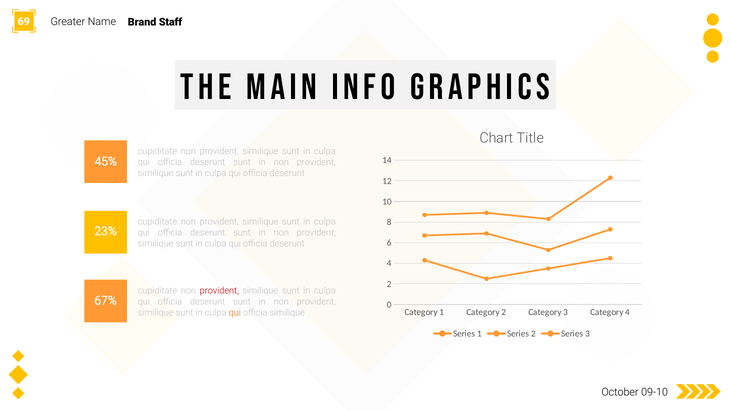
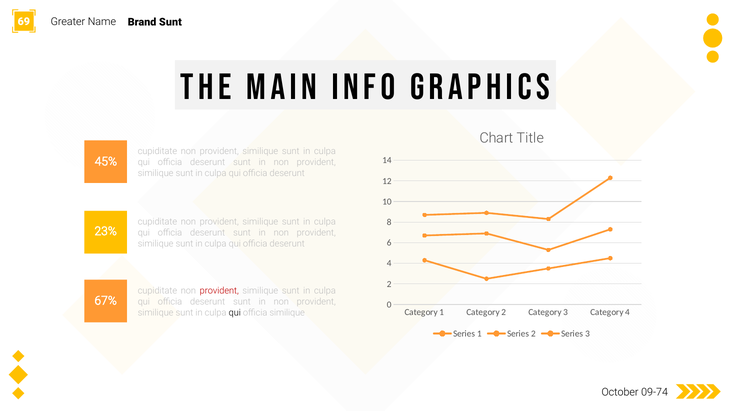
Brand Staff: Staff -> Sunt
qui at (235, 313) colour: orange -> black
09-10: 09-10 -> 09-74
